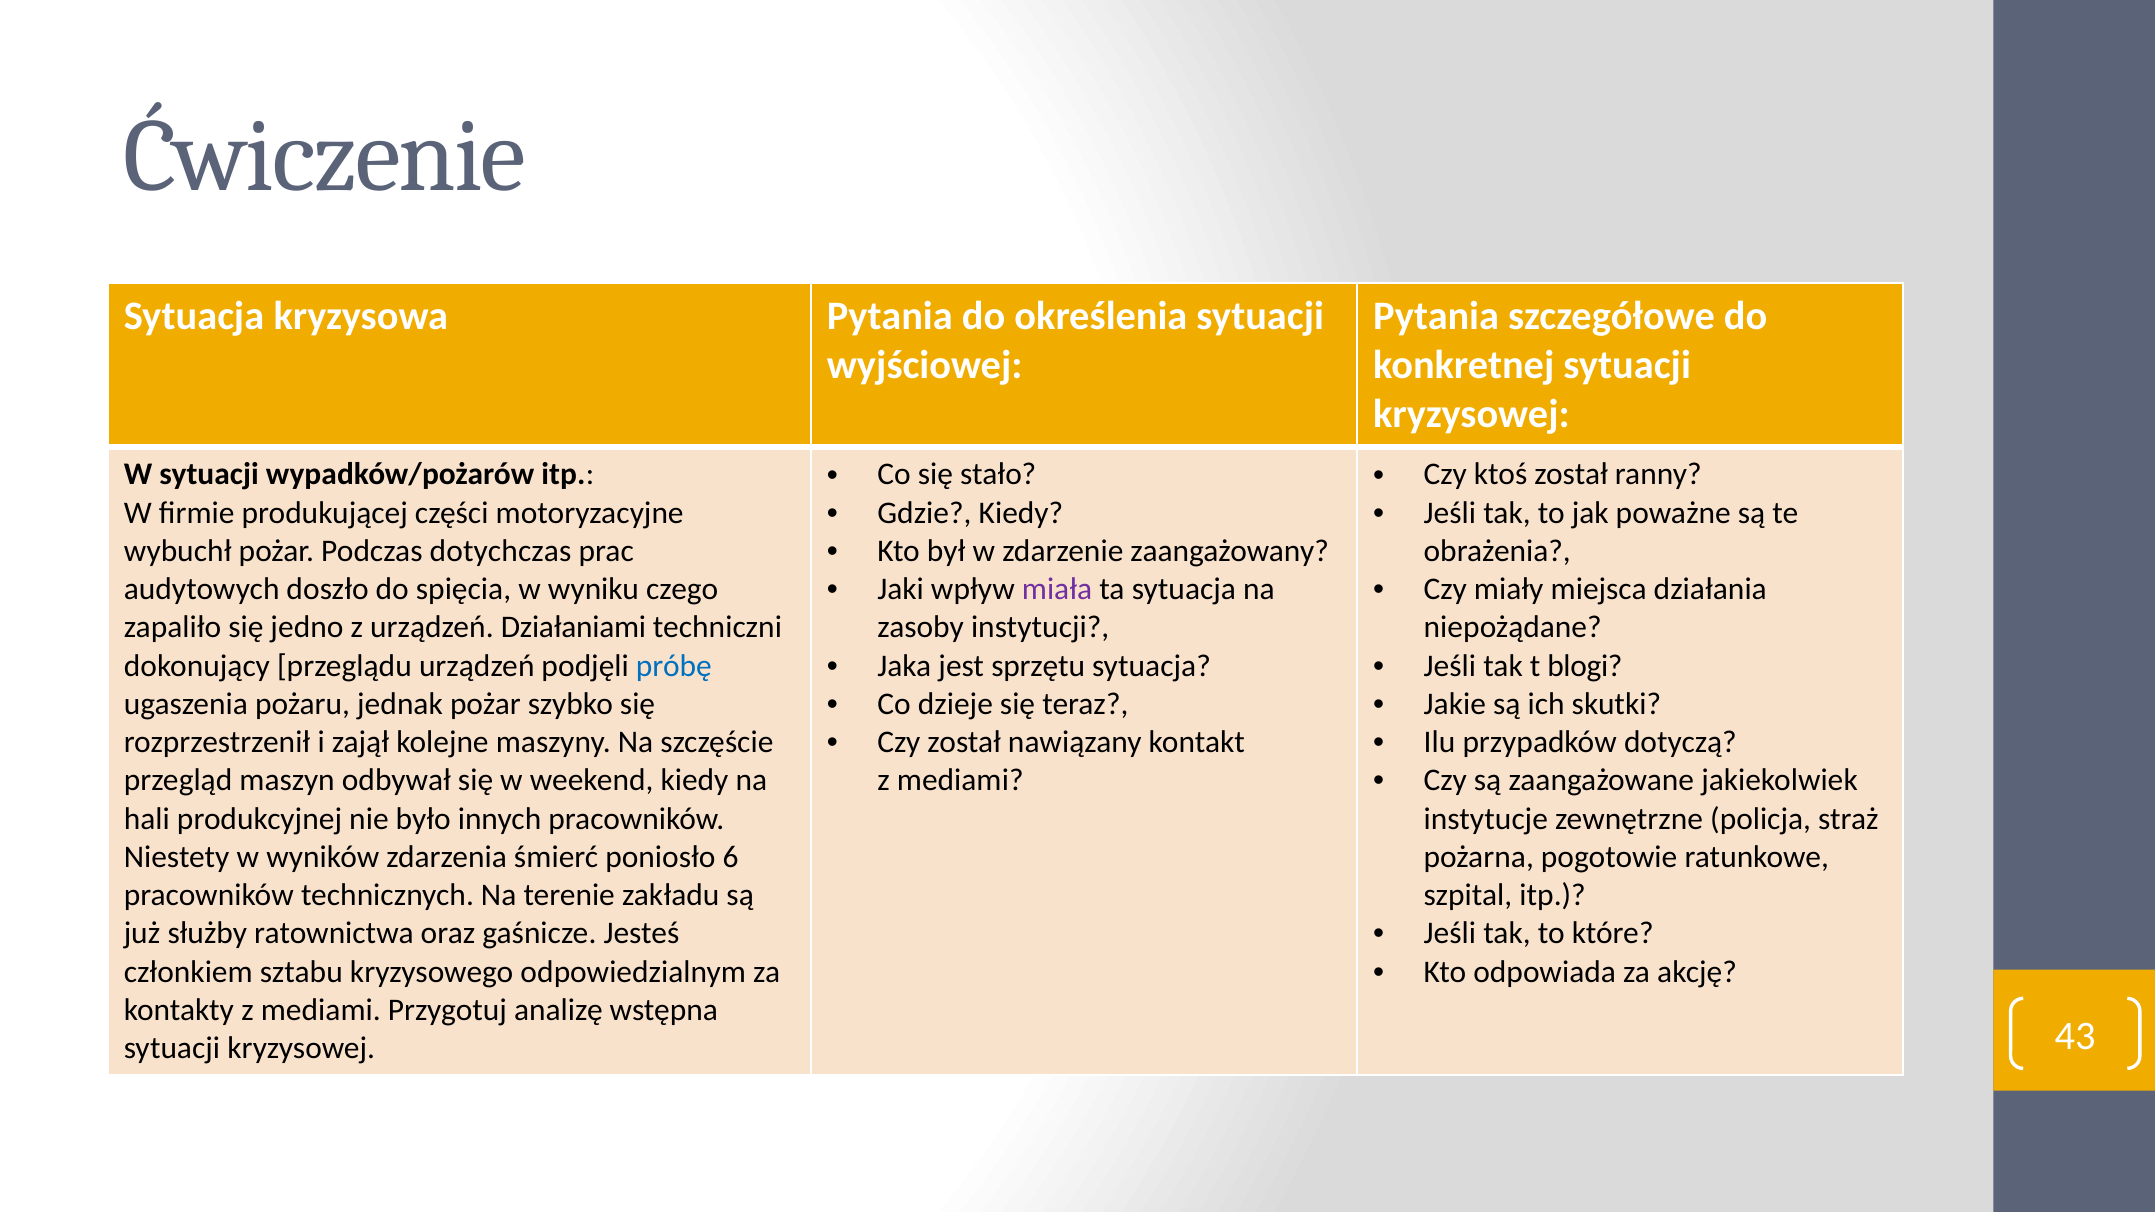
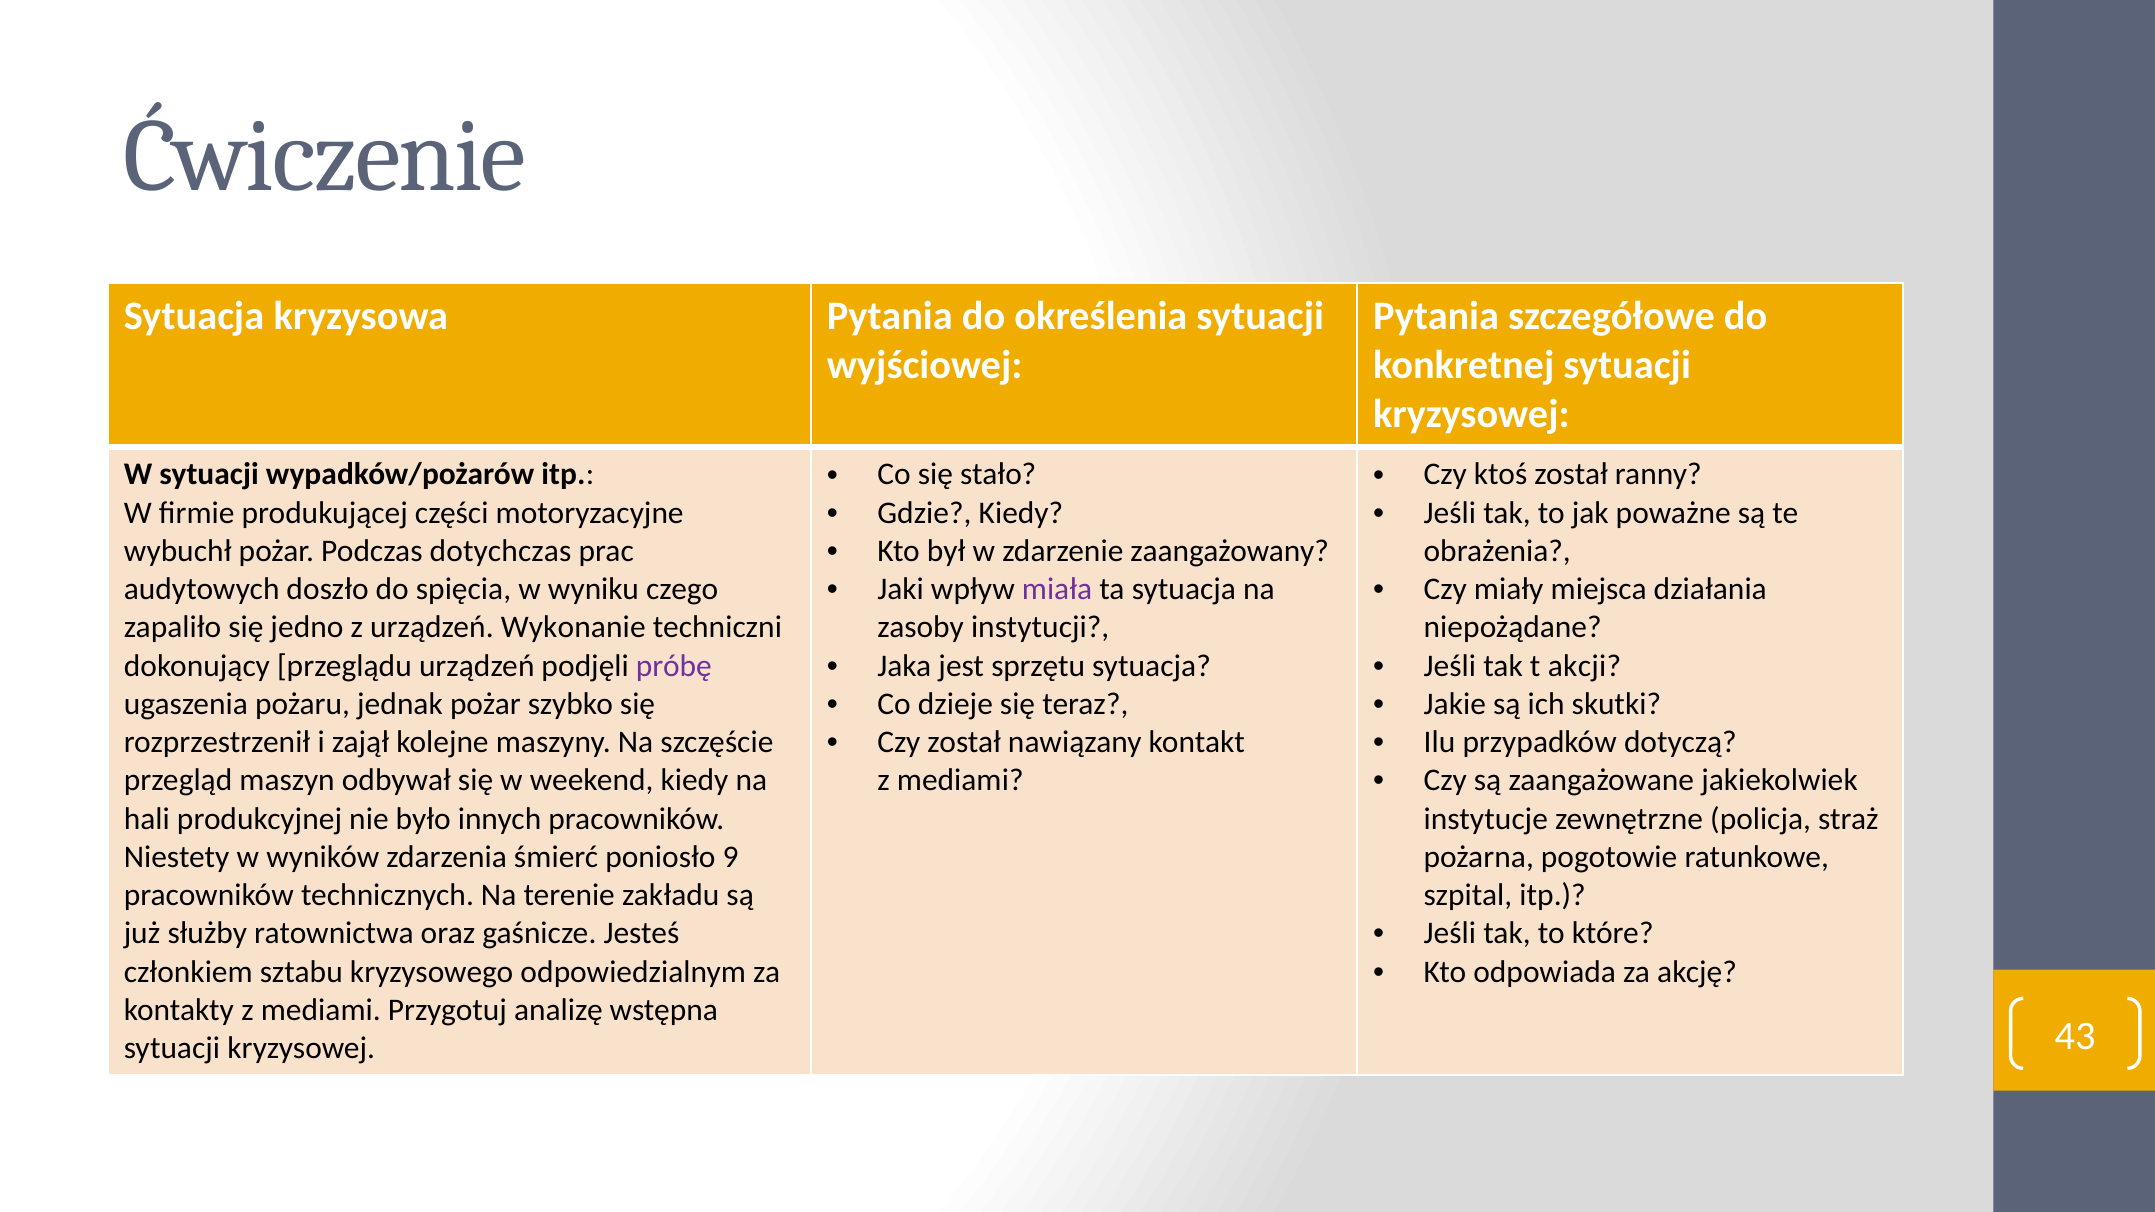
Działaniami: Działaniami -> Wykonanie
blogi: blogi -> akcji
próbę colour: blue -> purple
6: 6 -> 9
